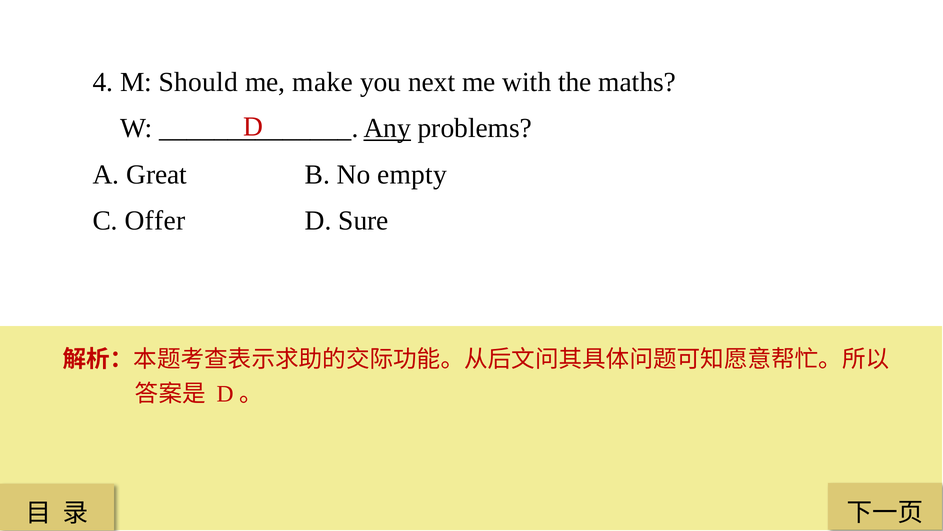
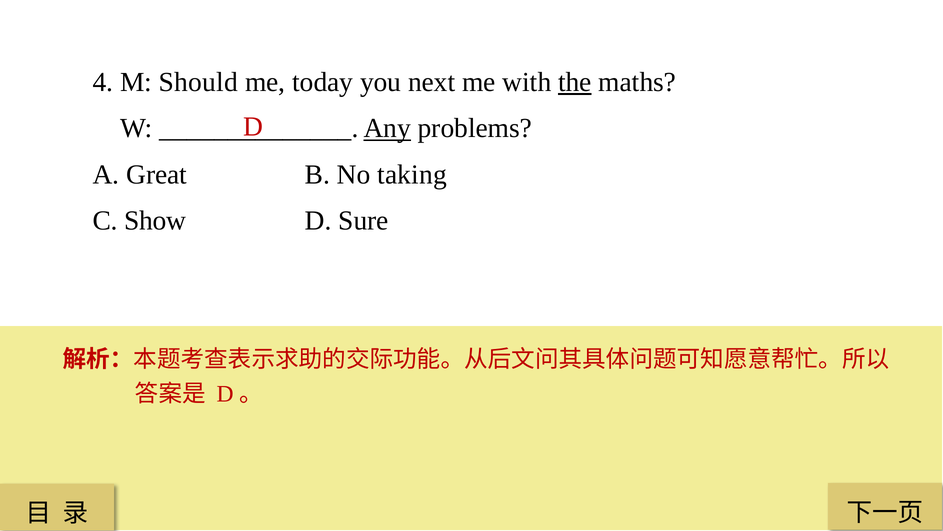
make: make -> today
the underline: none -> present
empty: empty -> taking
Offer: Offer -> Show
